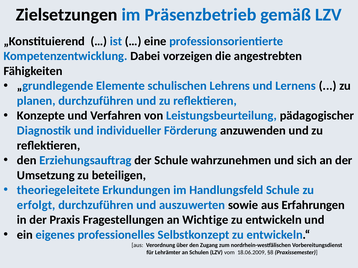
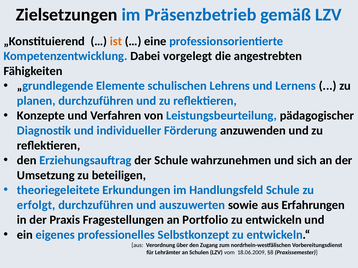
ist colour: blue -> orange
vorzeigen: vorzeigen -> vorgelegt
Wichtige: Wichtige -> Portfolio
